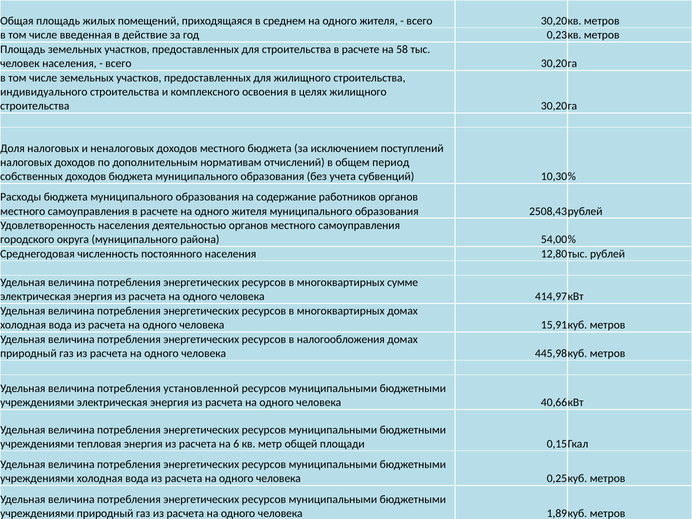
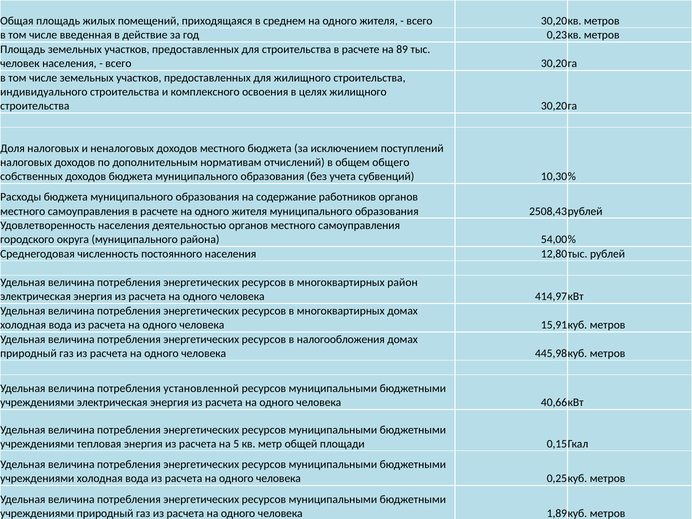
58: 58 -> 89
период: период -> общего
сумме: сумме -> район
6: 6 -> 5
